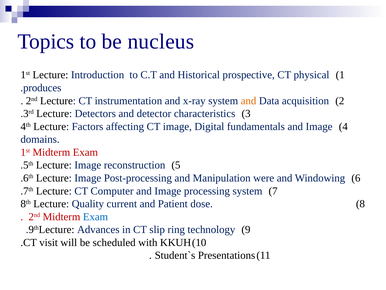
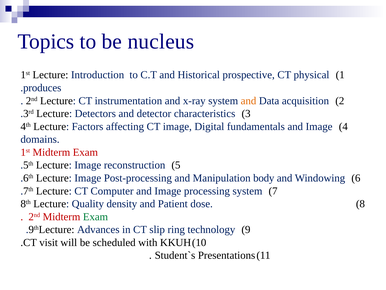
were: were -> body
current: current -> density
Exam at (95, 216) colour: blue -> green
